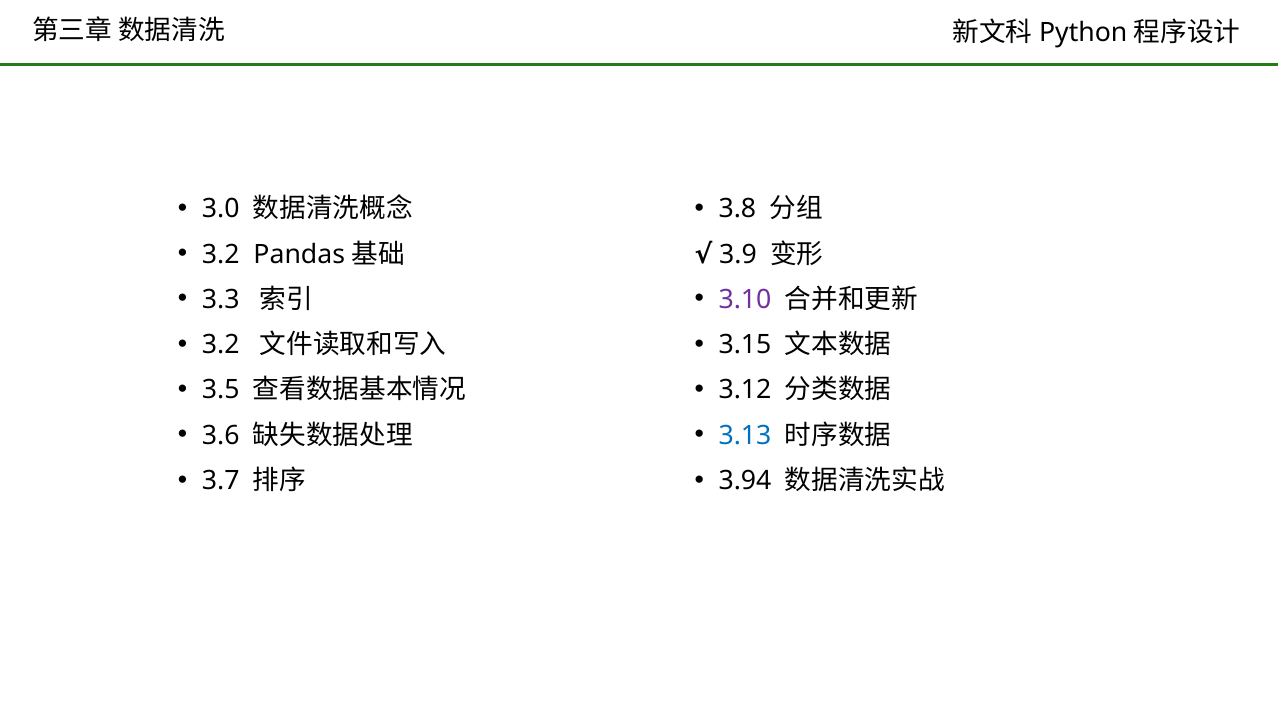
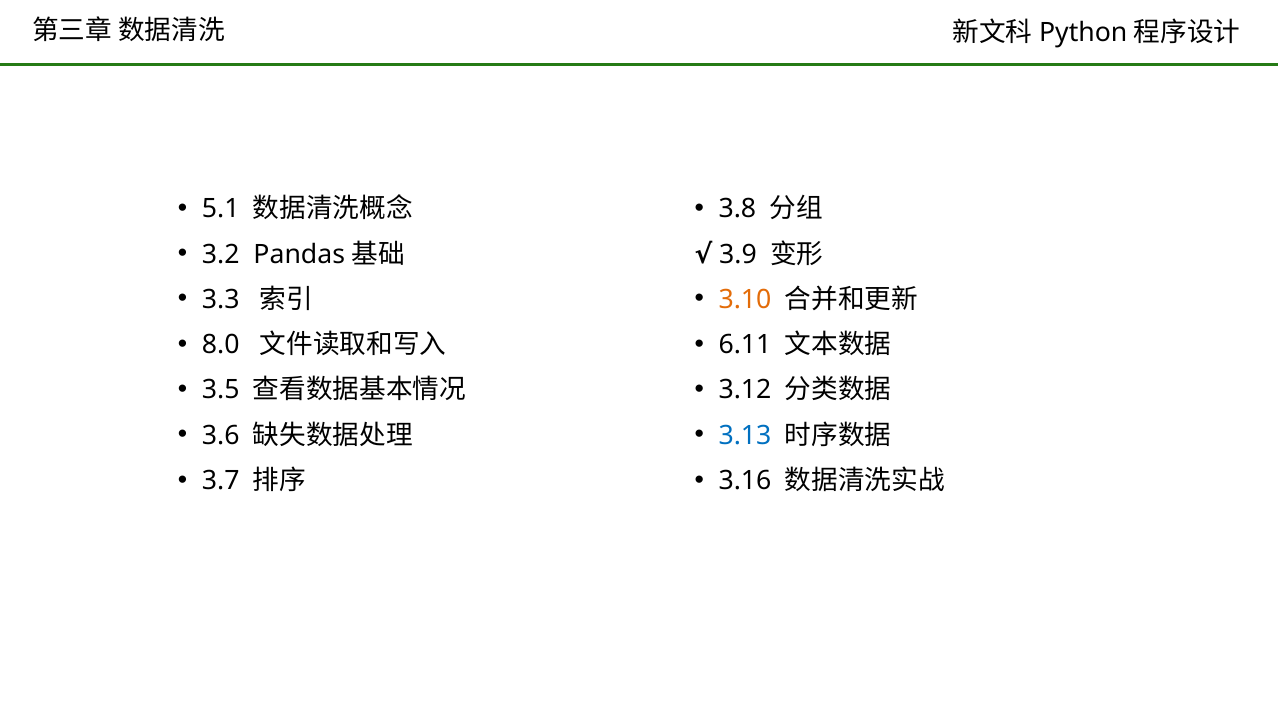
3.0: 3.0 -> 5.1
3.10 colour: purple -> orange
3.2 at (221, 345): 3.2 -> 8.0
3.15: 3.15 -> 6.11
3.94: 3.94 -> 3.16
